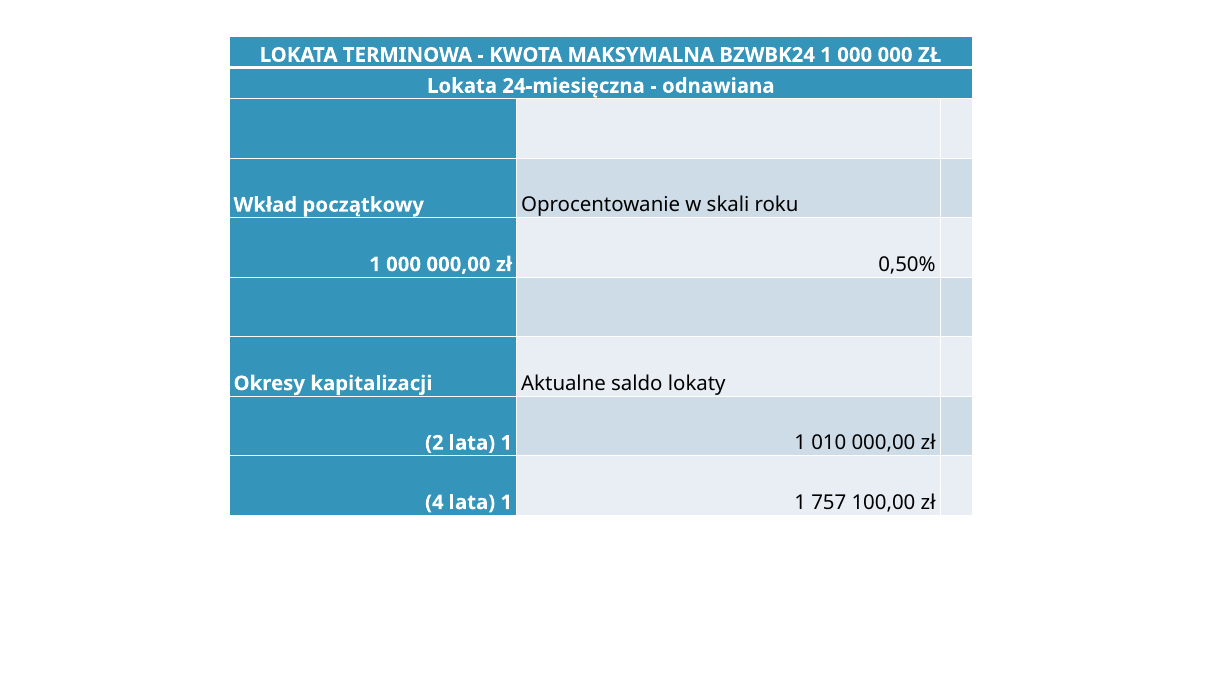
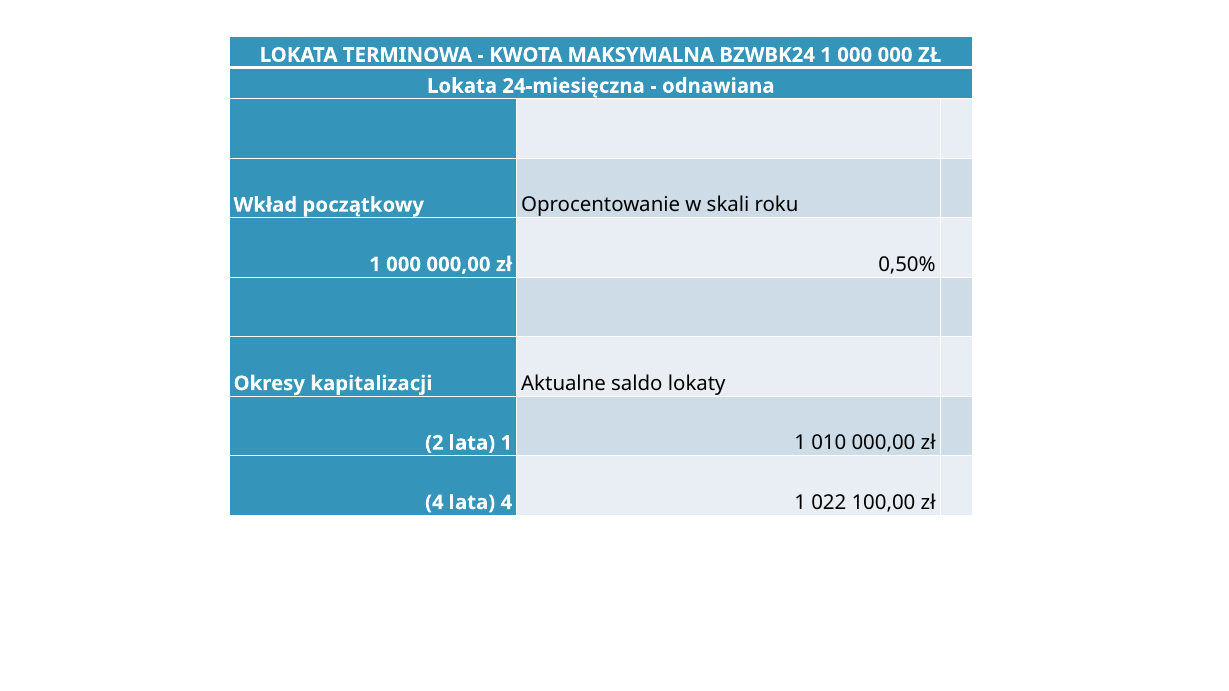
4 lata 1: 1 -> 4
757: 757 -> 022
